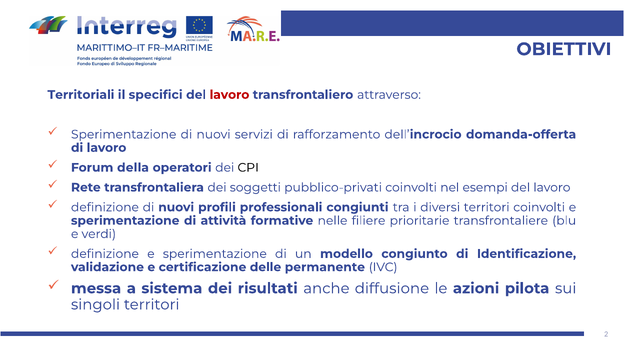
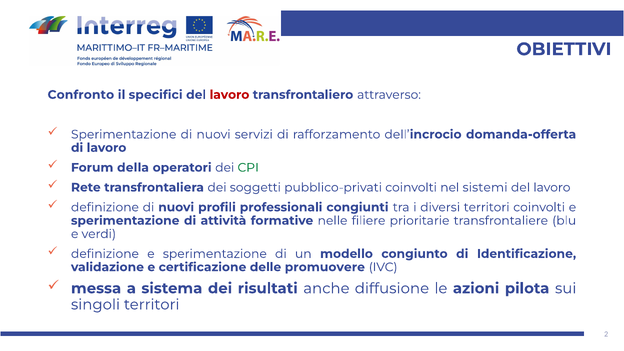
Territoriali: Territoriali -> Confronto
CPI colour: black -> green
esempi: esempi -> sistemi
permanente: permanente -> promuovere
